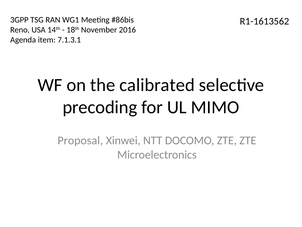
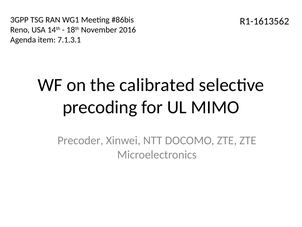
Proposal: Proposal -> Precoder
